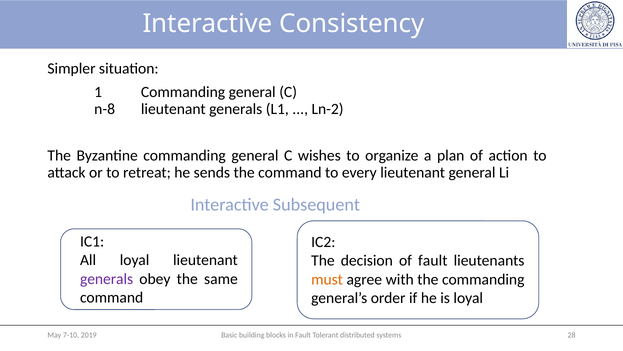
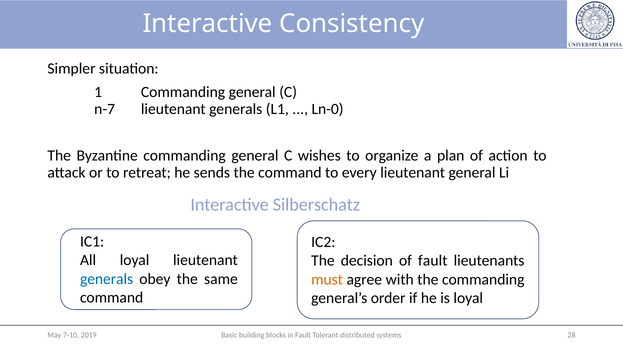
n-8: n-8 -> n-7
Ln-2: Ln-2 -> Ln-0
Subsequent: Subsequent -> Silberschatz
generals at (107, 279) colour: purple -> blue
